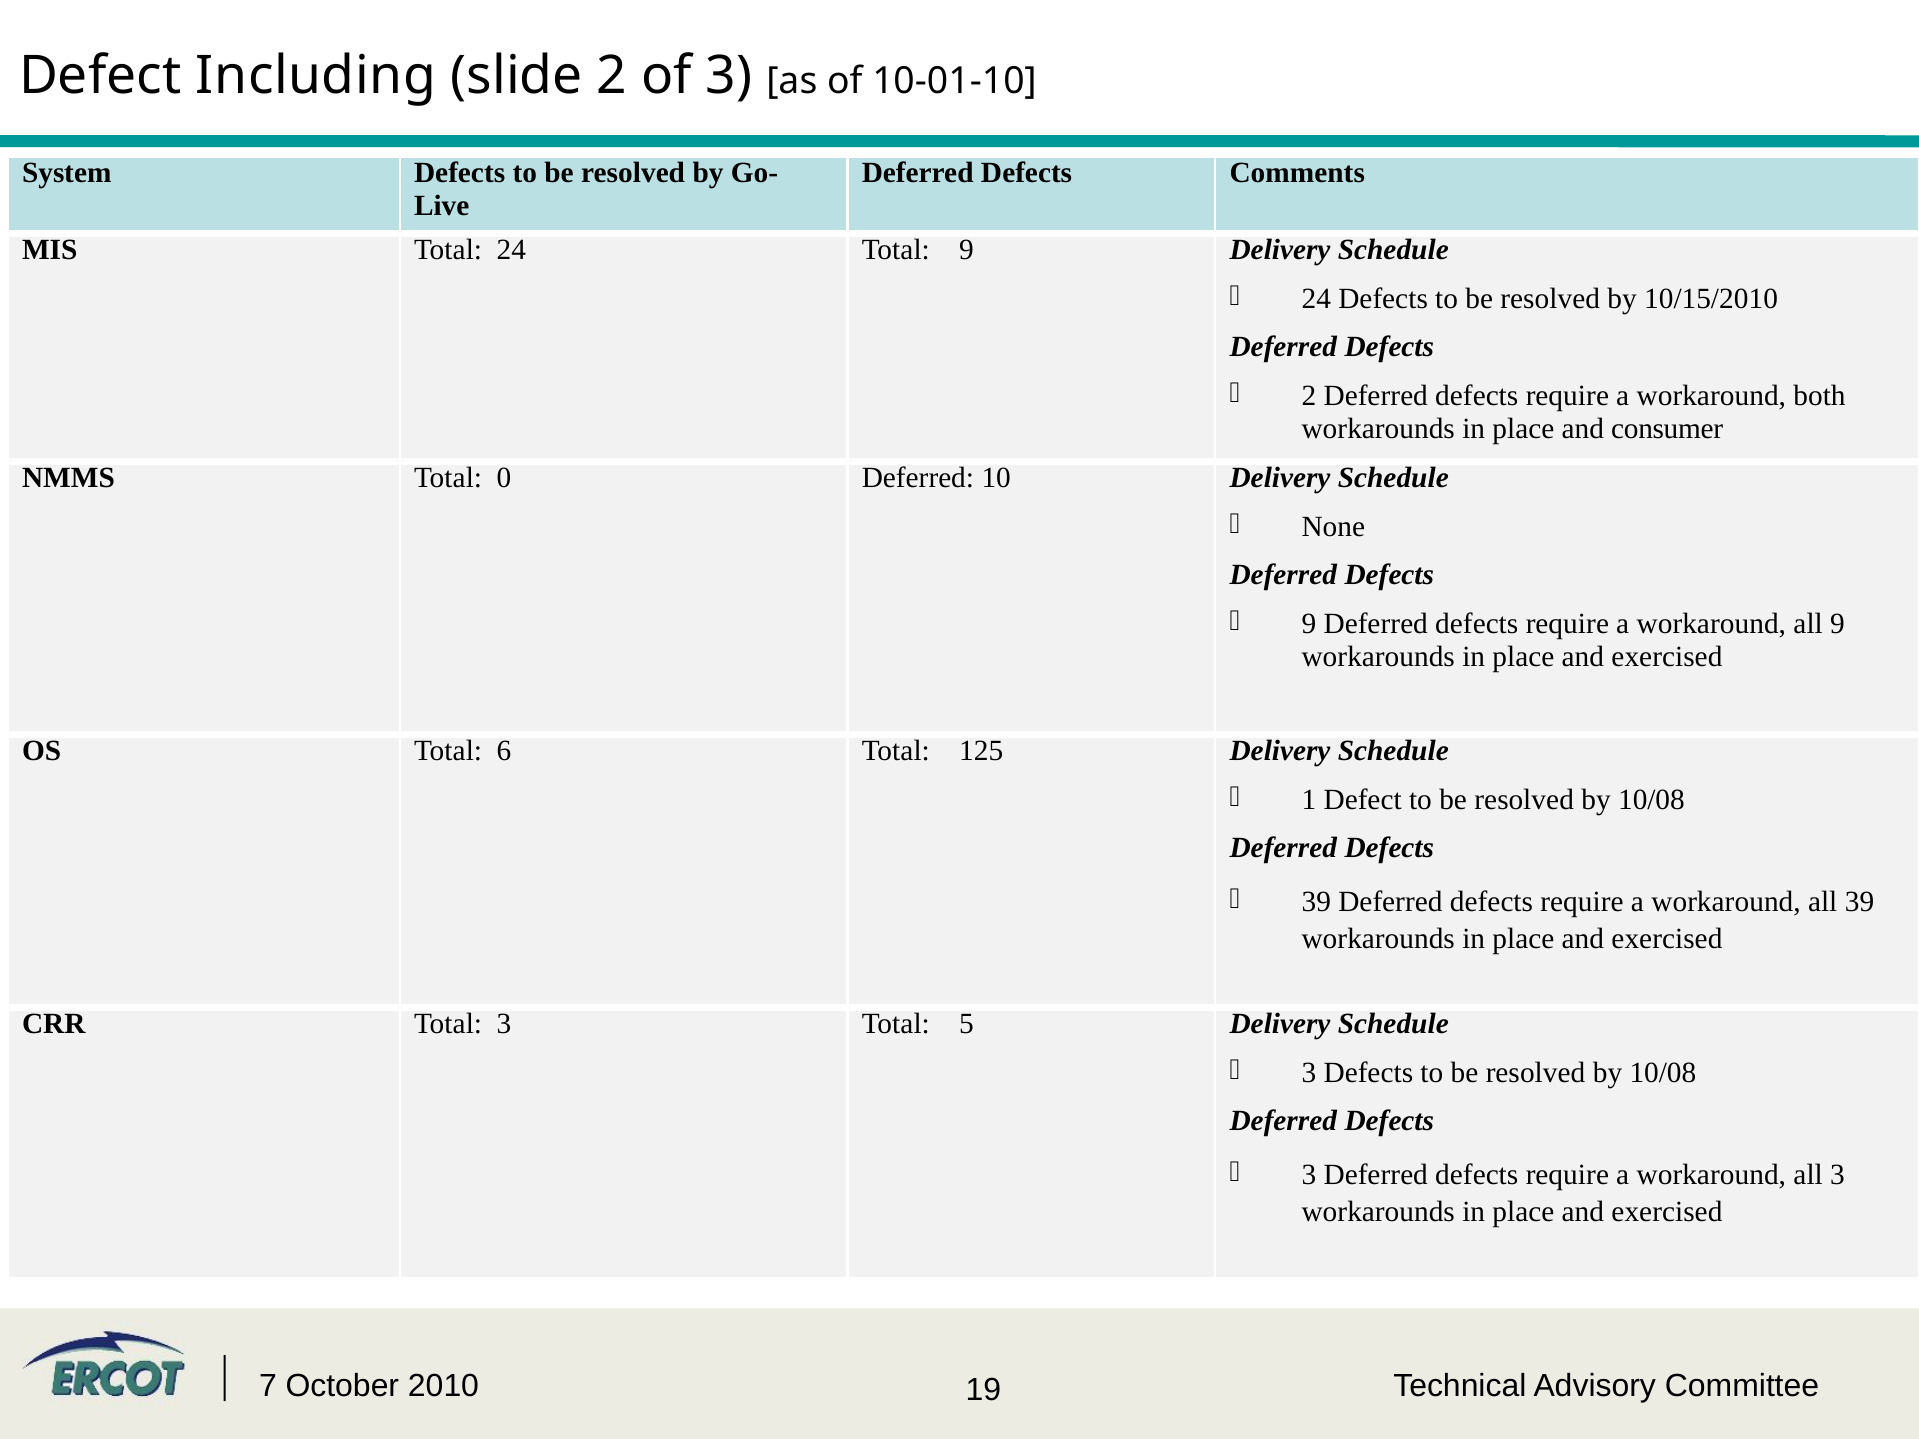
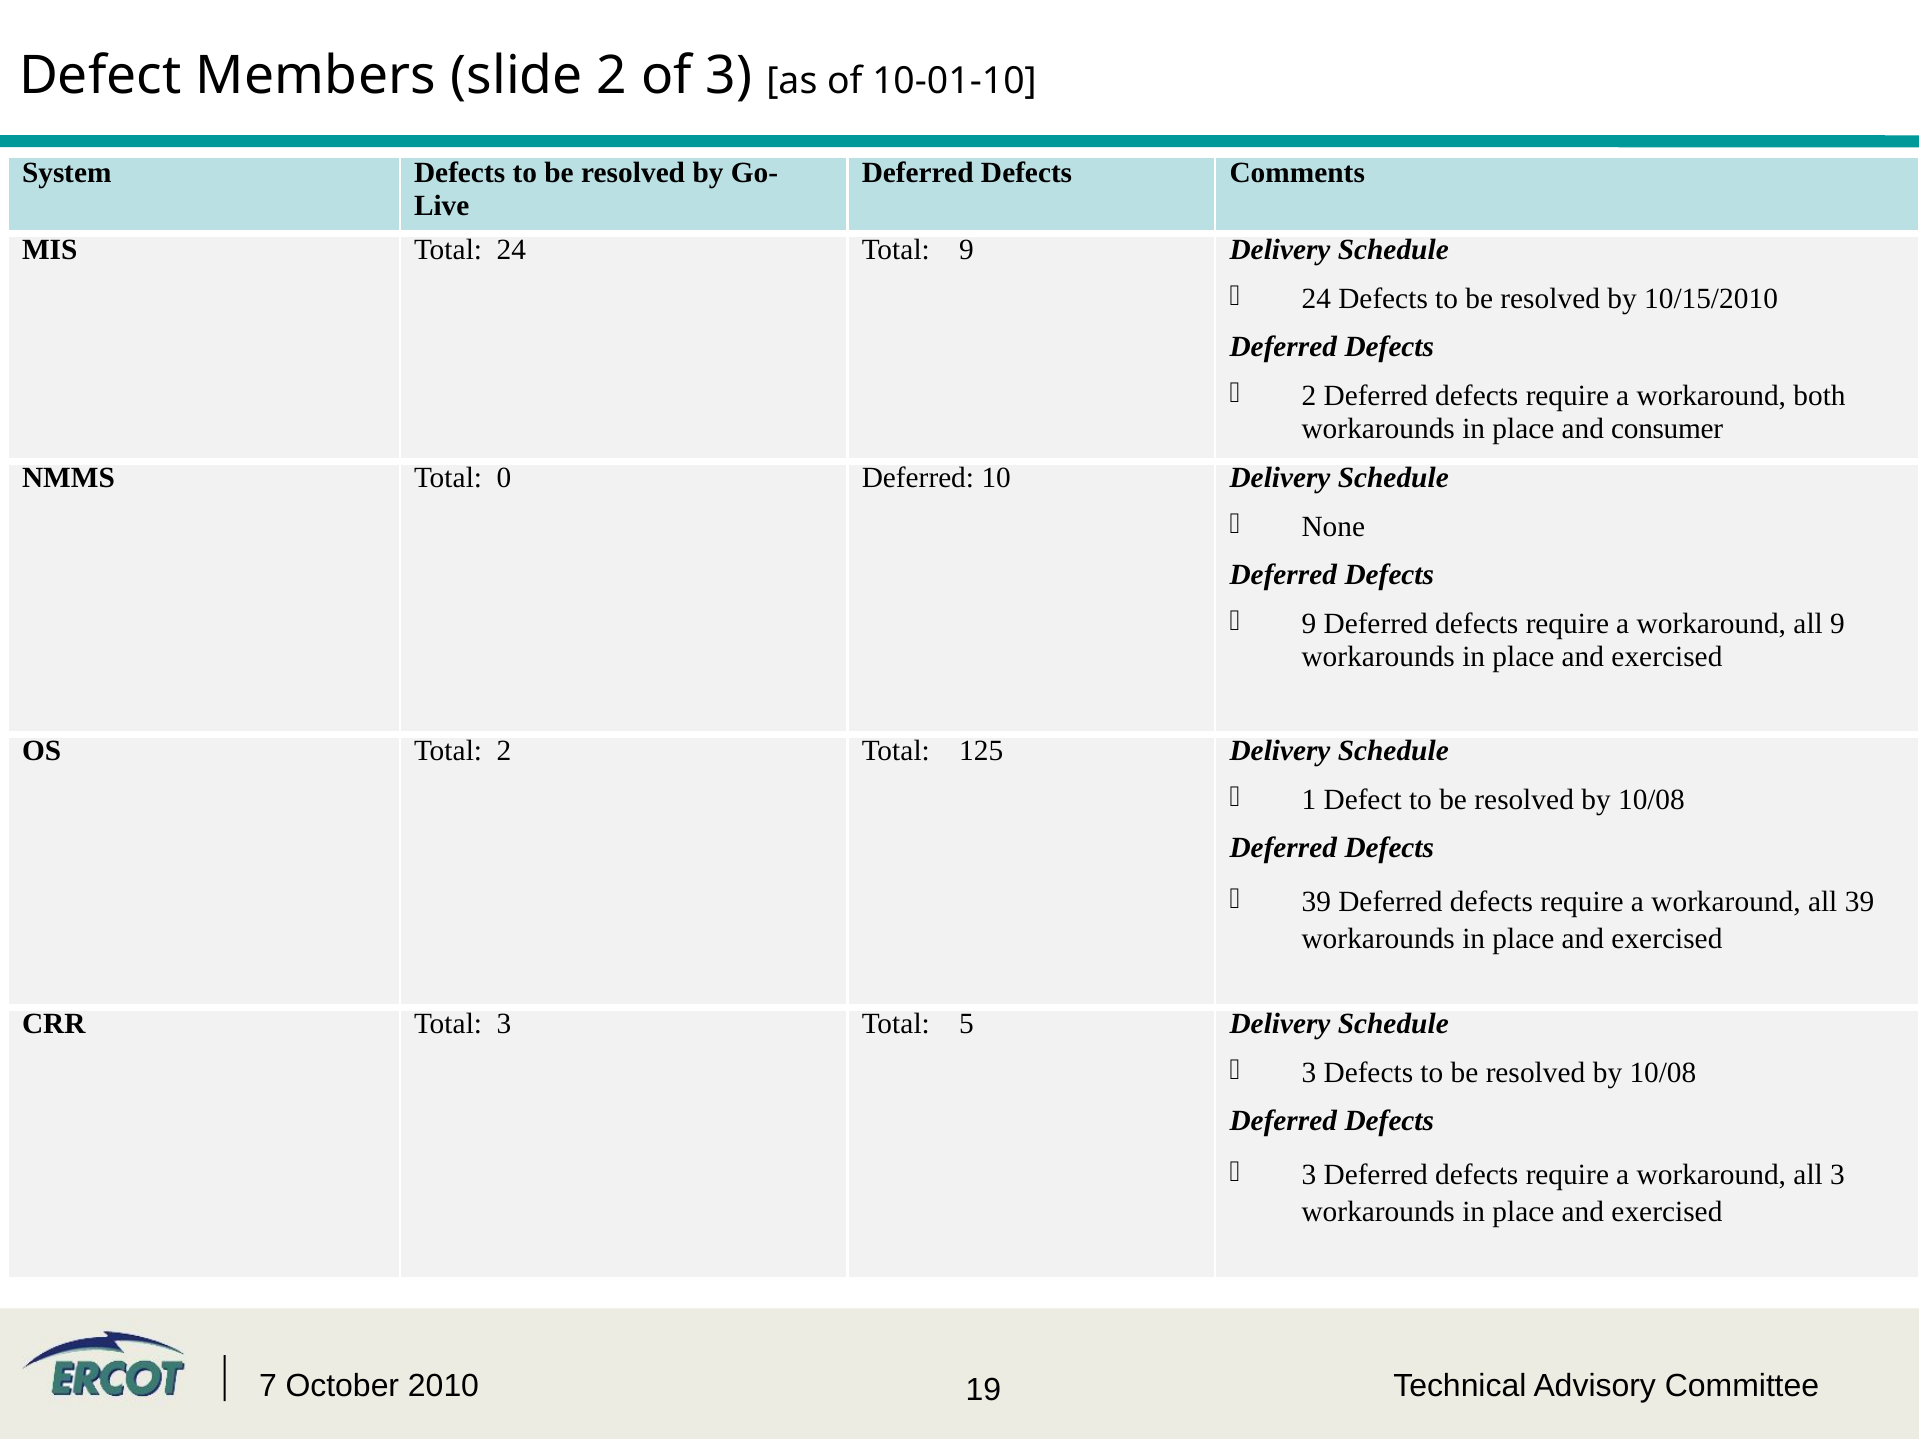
Including: Including -> Members
Total 6: 6 -> 2
